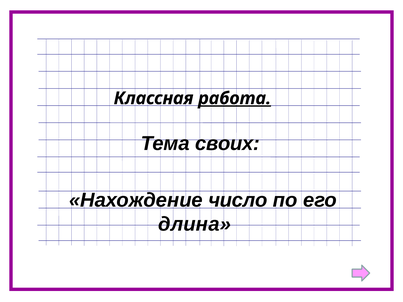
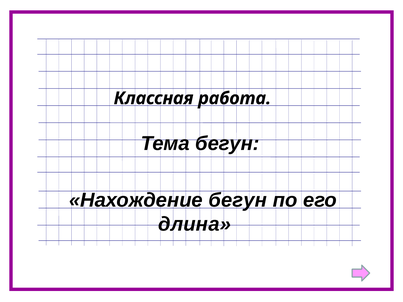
работа underline: present -> none
Тема своих: своих -> бегун
Нахождение число: число -> бегун
